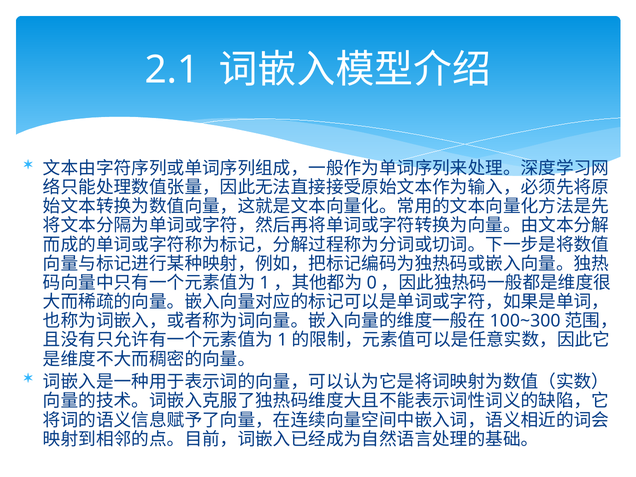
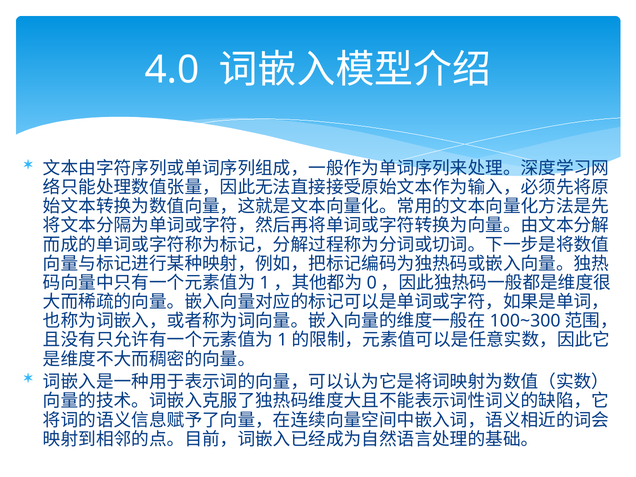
2.1: 2.1 -> 4.0
